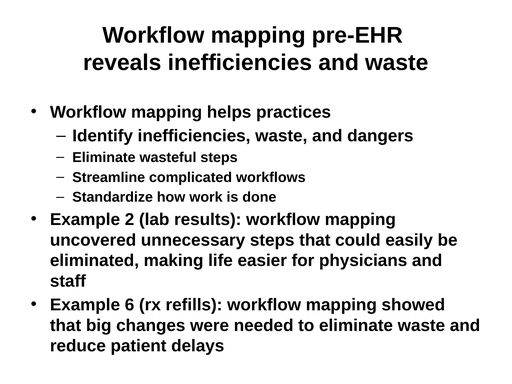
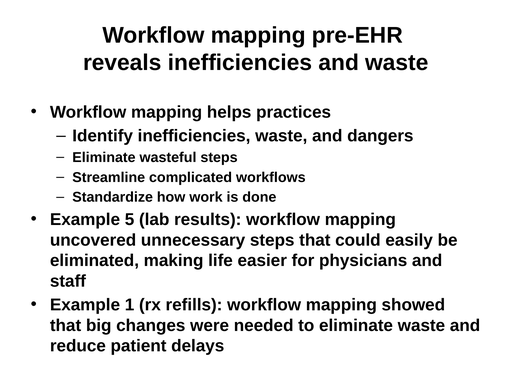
2: 2 -> 5
6: 6 -> 1
